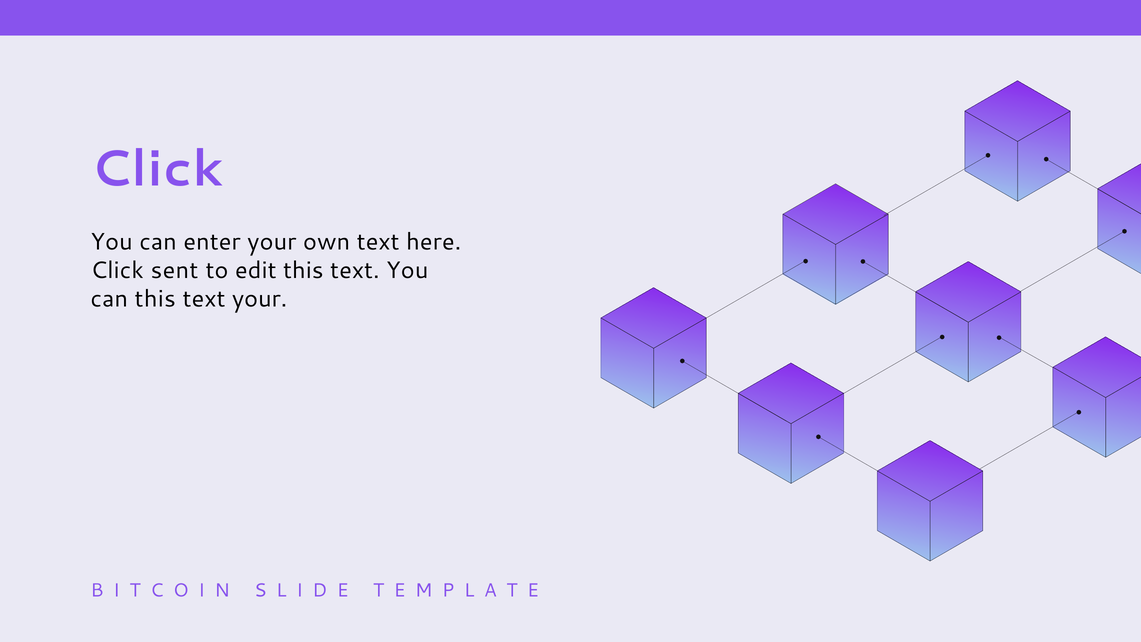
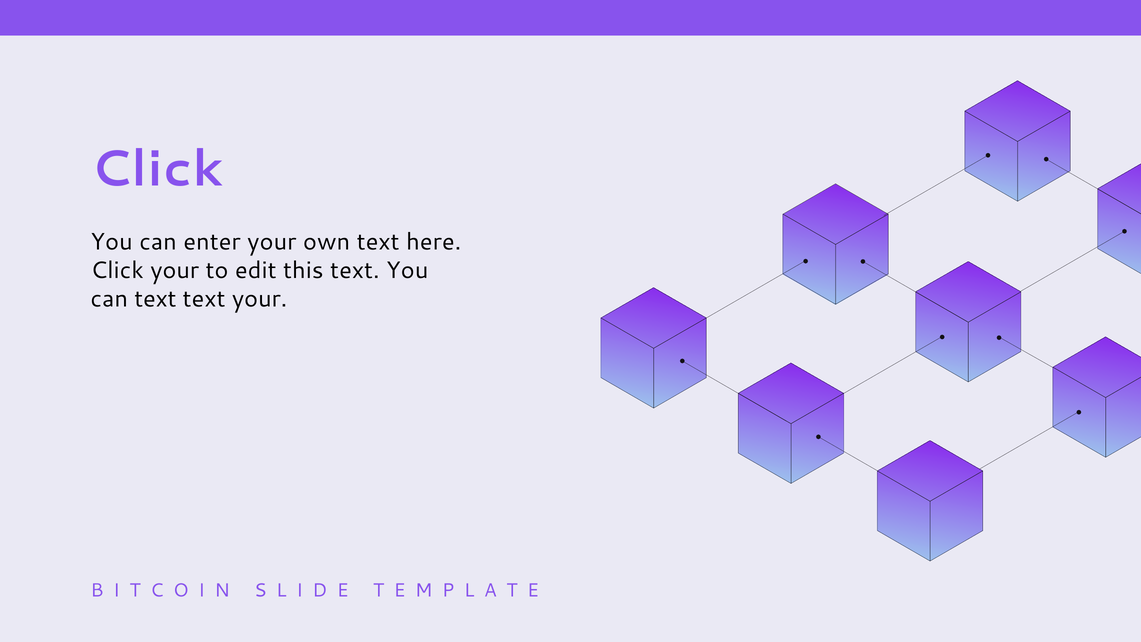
Click sent: sent -> your
can this: this -> text
